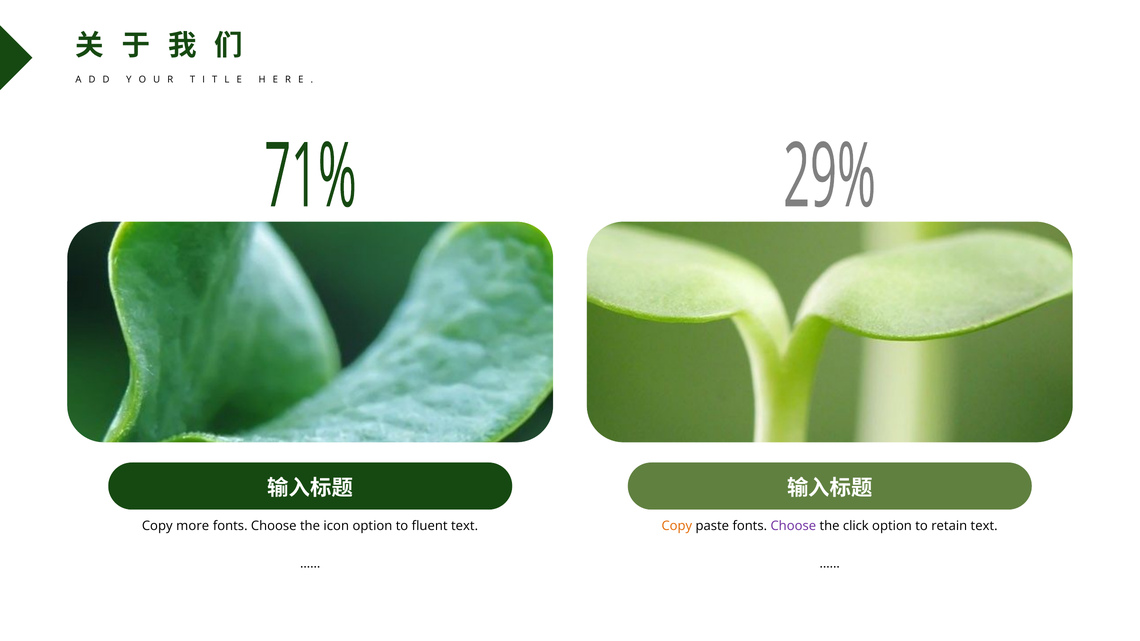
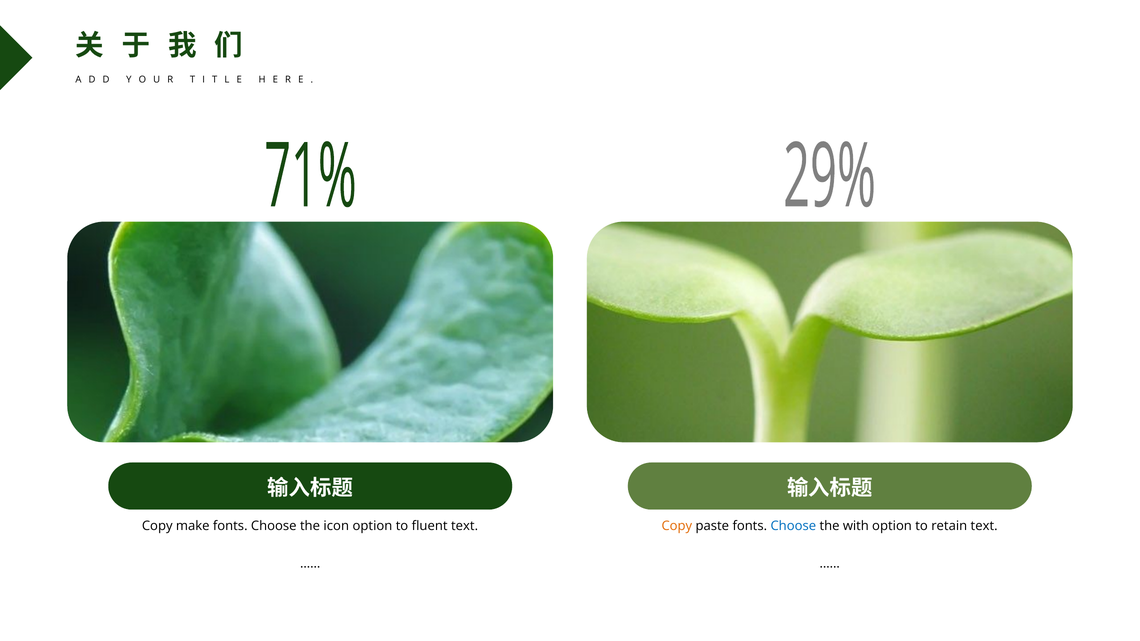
more: more -> make
Choose at (793, 526) colour: purple -> blue
click: click -> with
